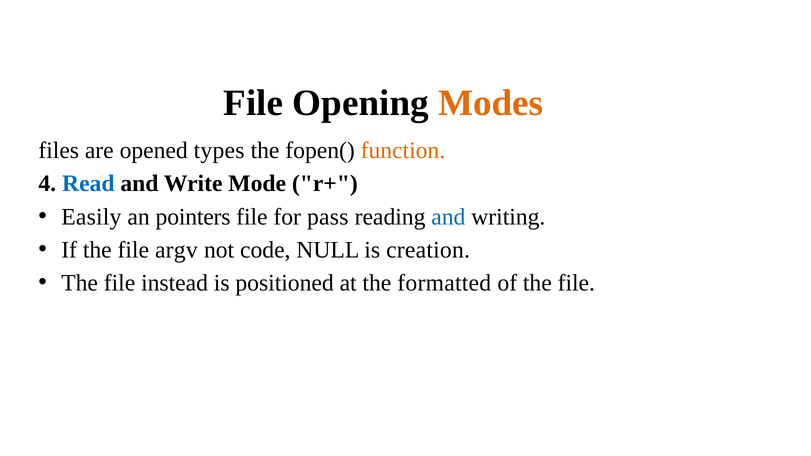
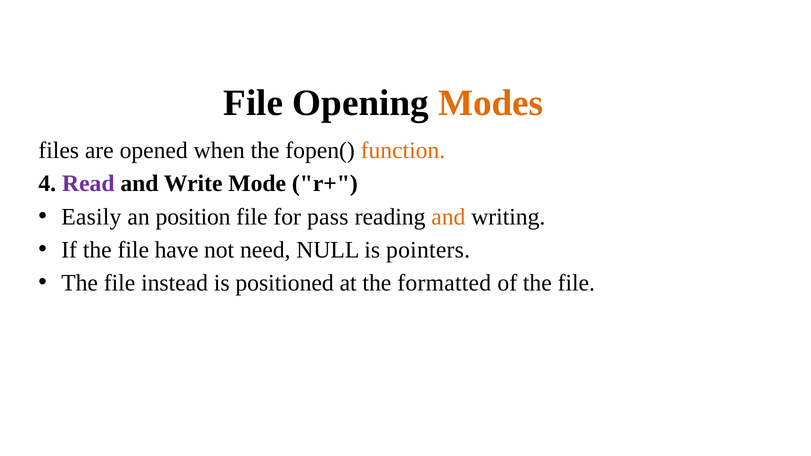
types: types -> when
Read colour: blue -> purple
pointers: pointers -> position
and at (448, 217) colour: blue -> orange
argv: argv -> have
code: code -> need
creation: creation -> pointers
